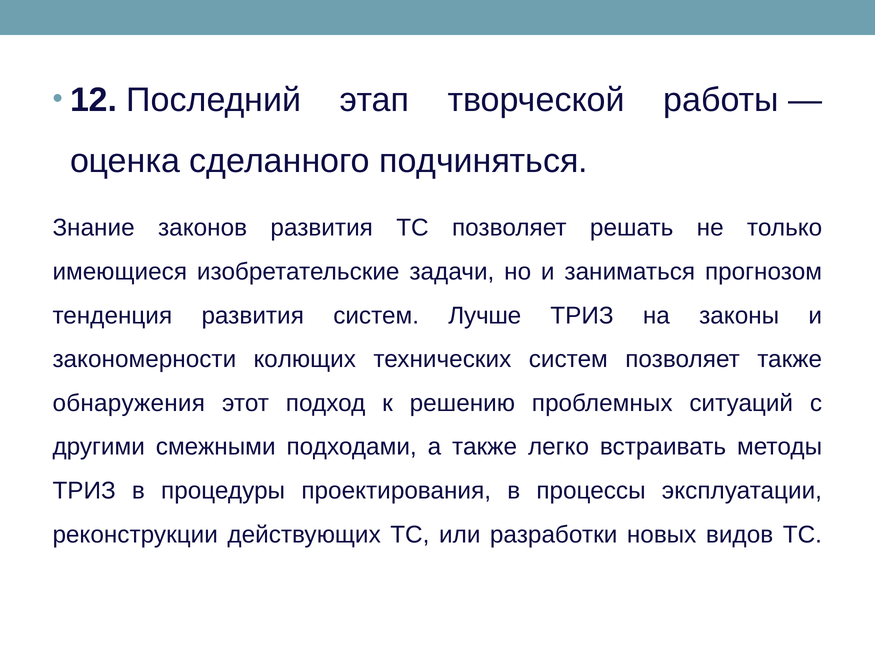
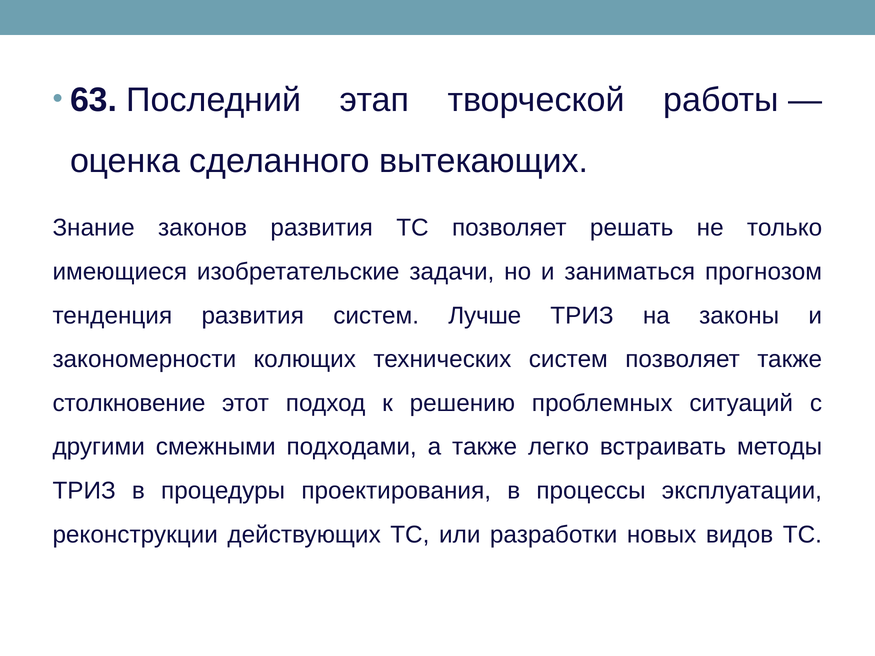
12: 12 -> 63
подчиняться: подчиняться -> вытекающих
обнаружения: обнаружения -> столкновение
